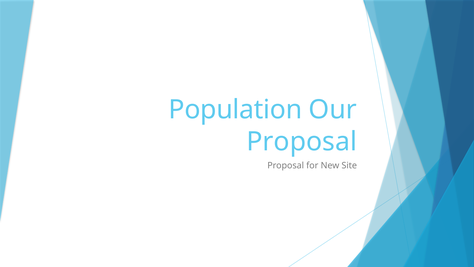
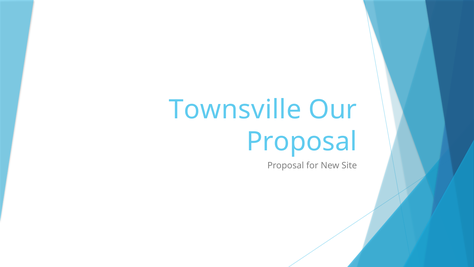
Population: Population -> Townsville
